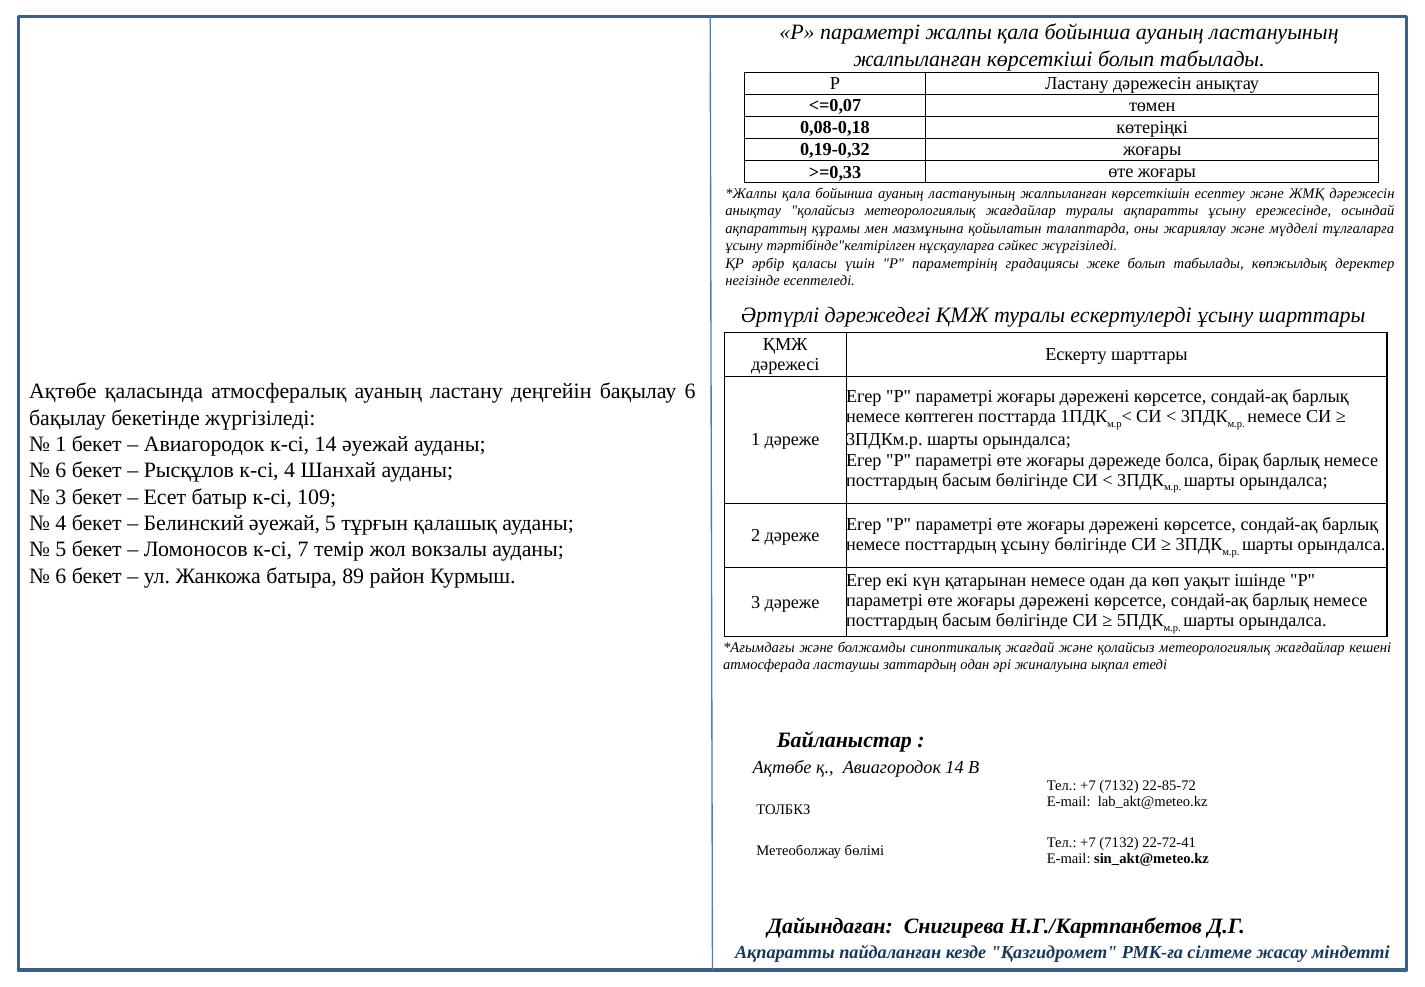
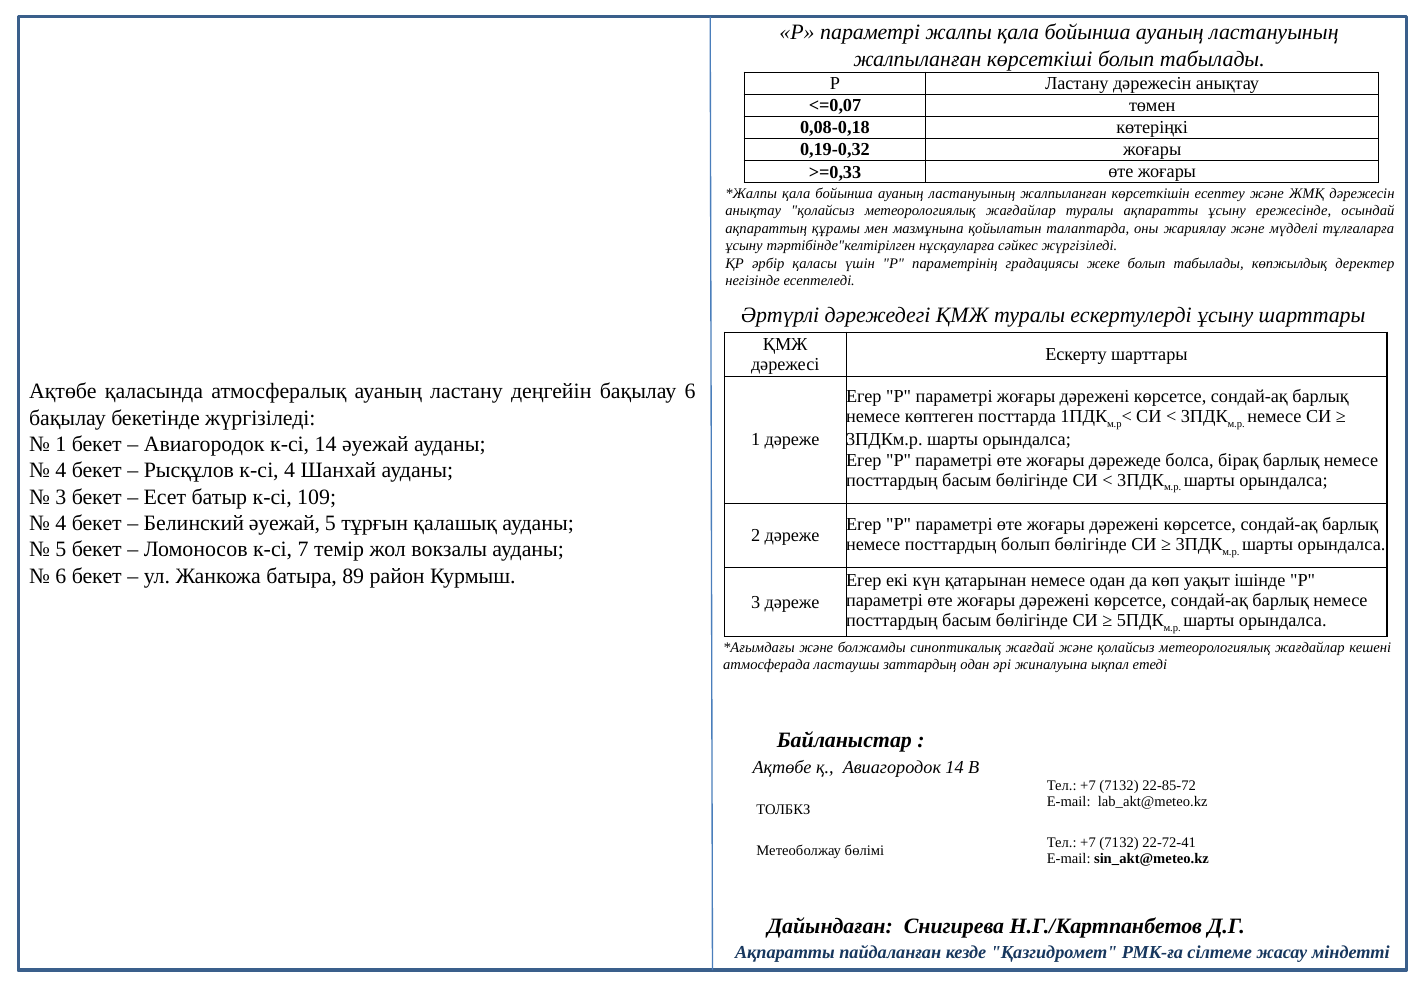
6 at (61, 470): 6 -> 4
посттардың ұсыну: ұсыну -> болып
